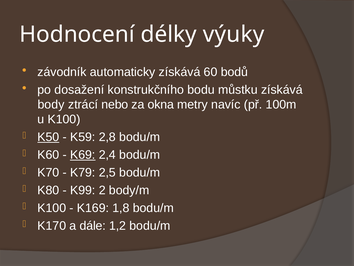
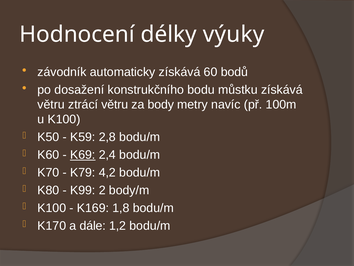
body at (51, 104): body -> větru
ztrácí nebo: nebo -> větru
okna: okna -> body
K50 underline: present -> none
2,5: 2,5 -> 4,2
